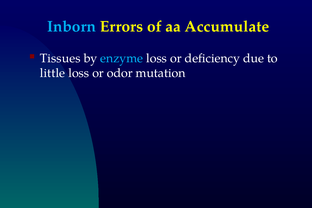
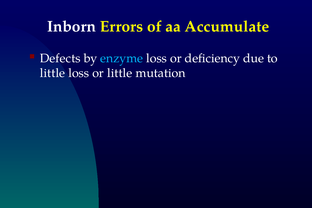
Inborn colour: light blue -> white
Tissues: Tissues -> Defects
or odor: odor -> little
